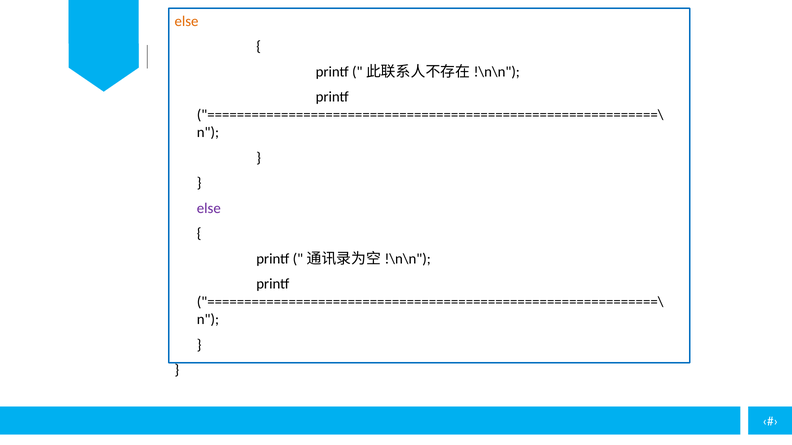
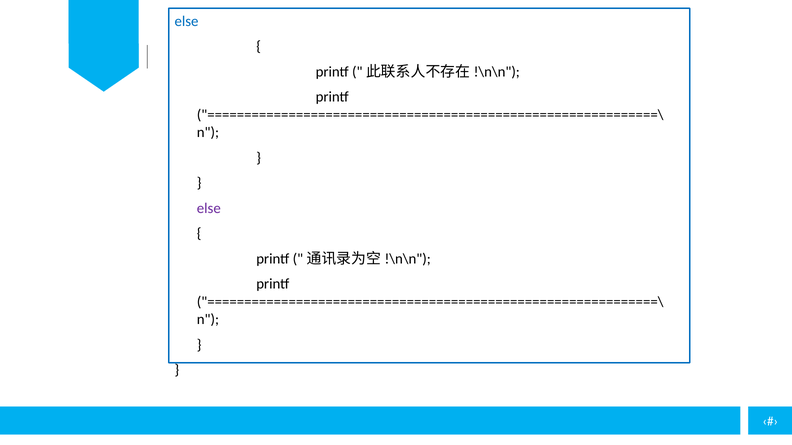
else at (187, 21) colour: orange -> blue
